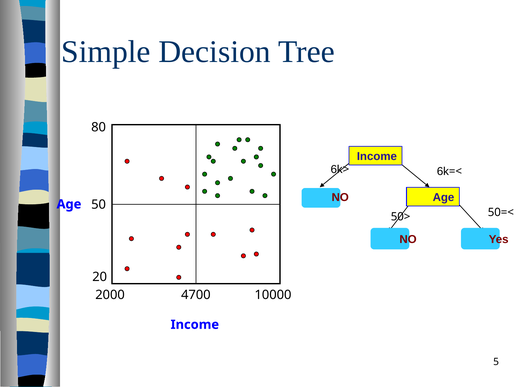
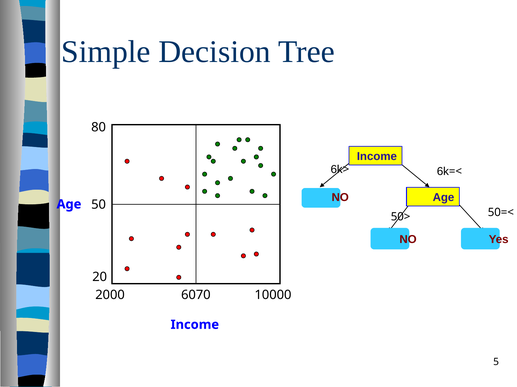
4700: 4700 -> 6070
